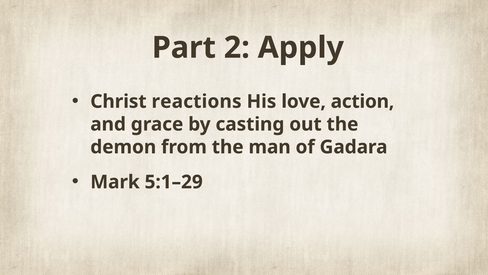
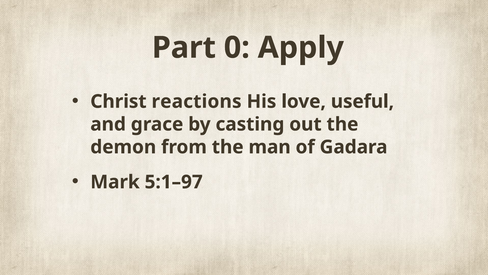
2: 2 -> 0
action: action -> useful
5:1–29: 5:1–29 -> 5:1–97
